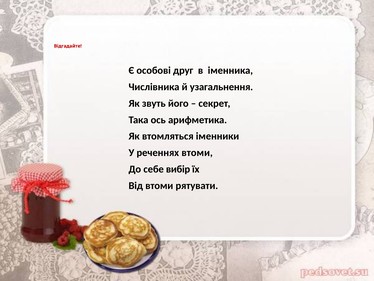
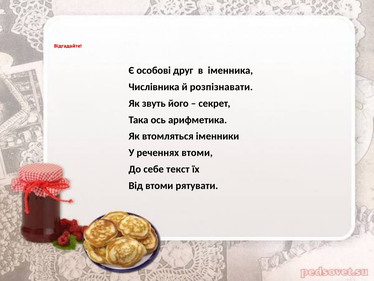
узагальнення: узагальнення -> розпізнавати
вибір: вибір -> текст
